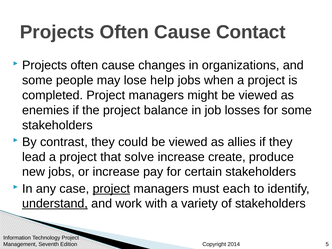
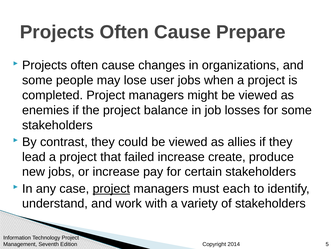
Contact: Contact -> Prepare
help: help -> user
solve: solve -> failed
understand underline: present -> none
